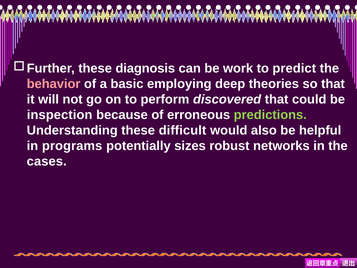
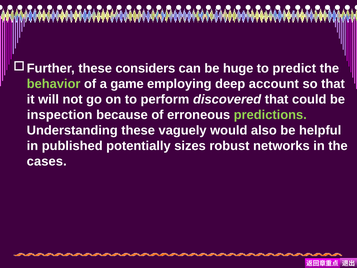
diagnosis: diagnosis -> considers
work: work -> huge
behavior colour: pink -> light green
basic: basic -> game
theories: theories -> account
difficult: difficult -> vaguely
programs: programs -> published
